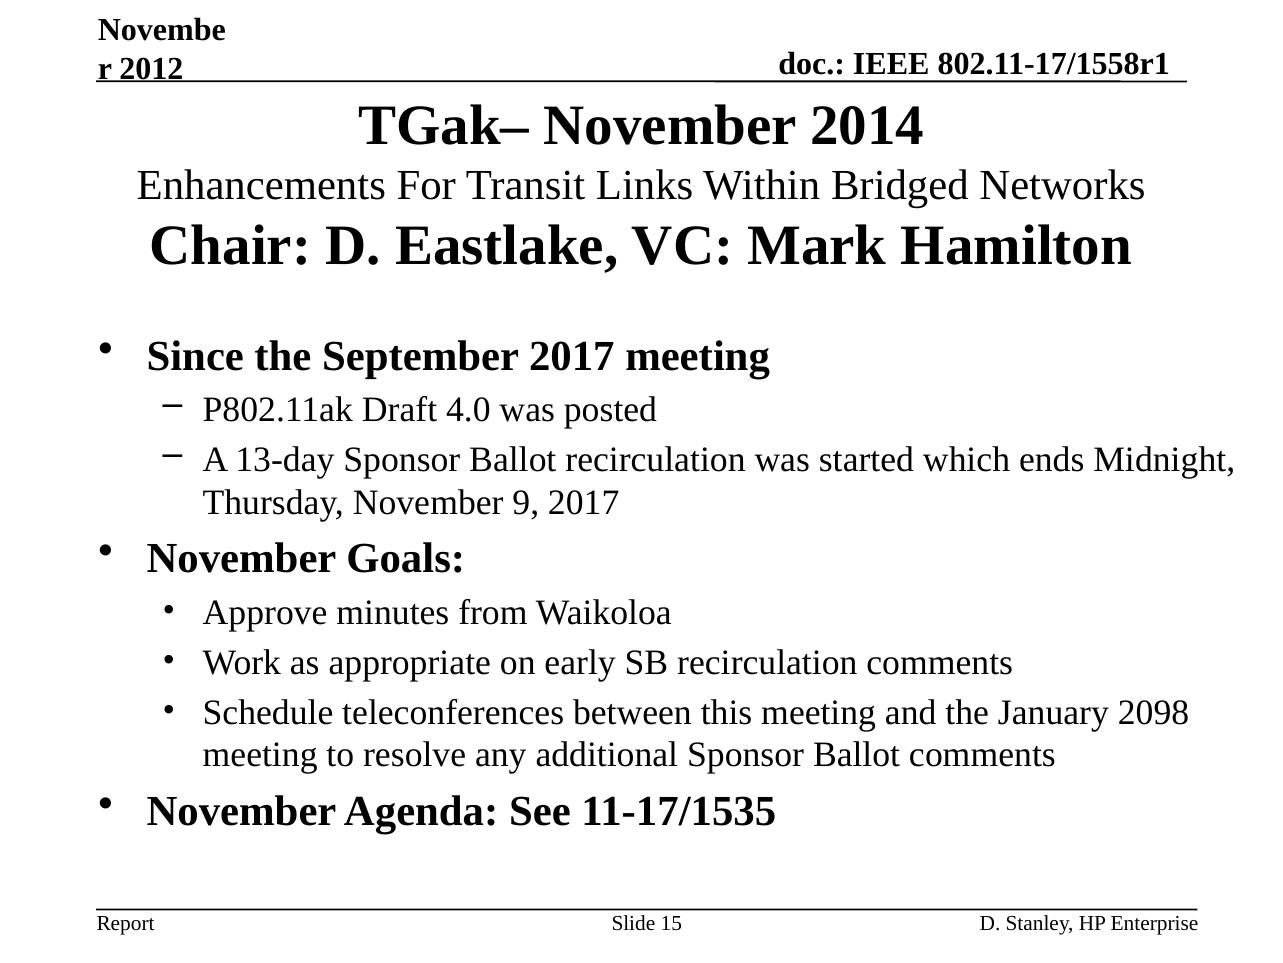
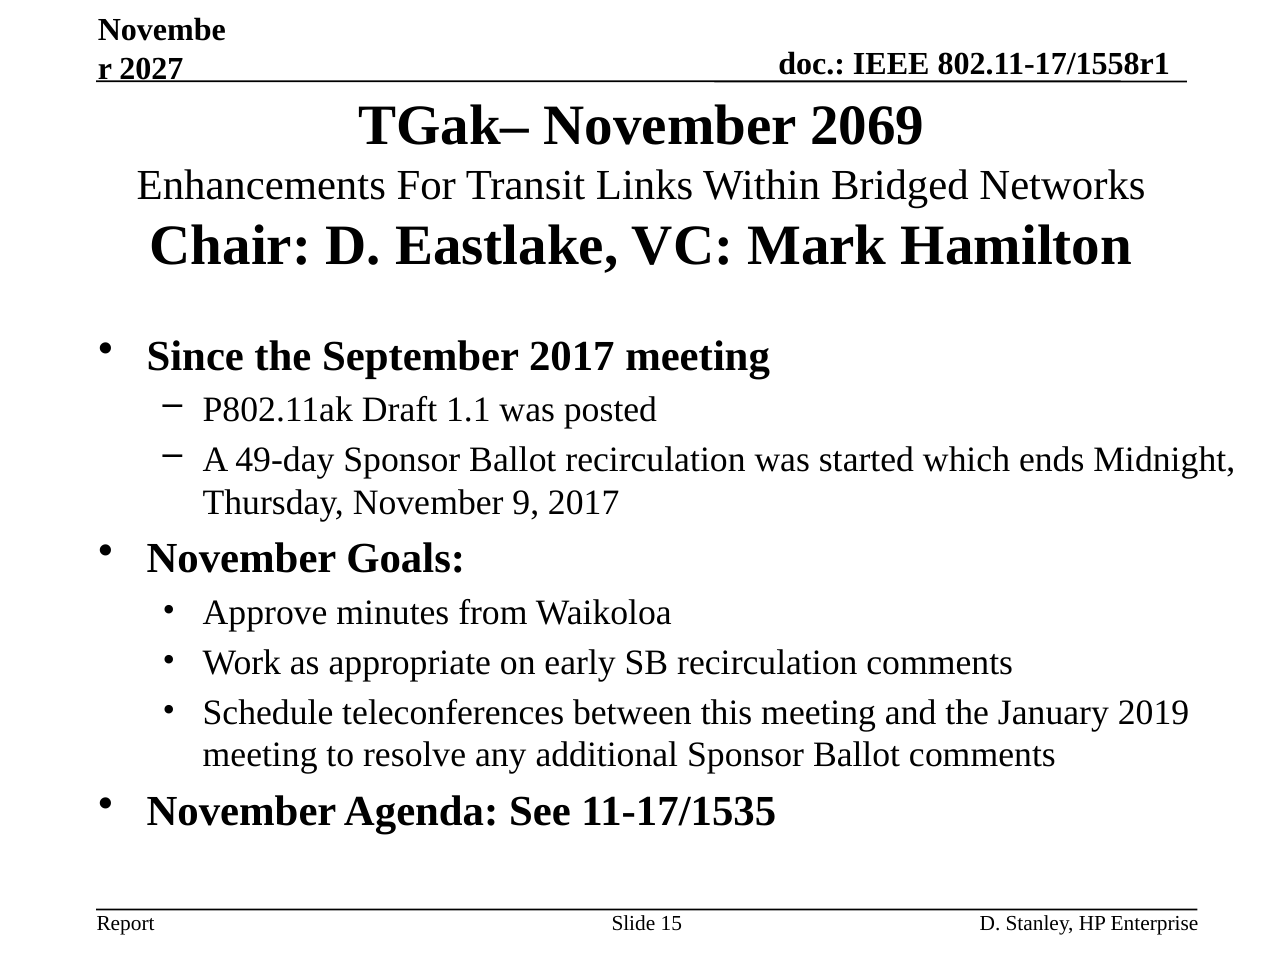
2012: 2012 -> 2027
2014: 2014 -> 2069
4.0: 4.0 -> 1.1
13-day: 13-day -> 49-day
2098: 2098 -> 2019
